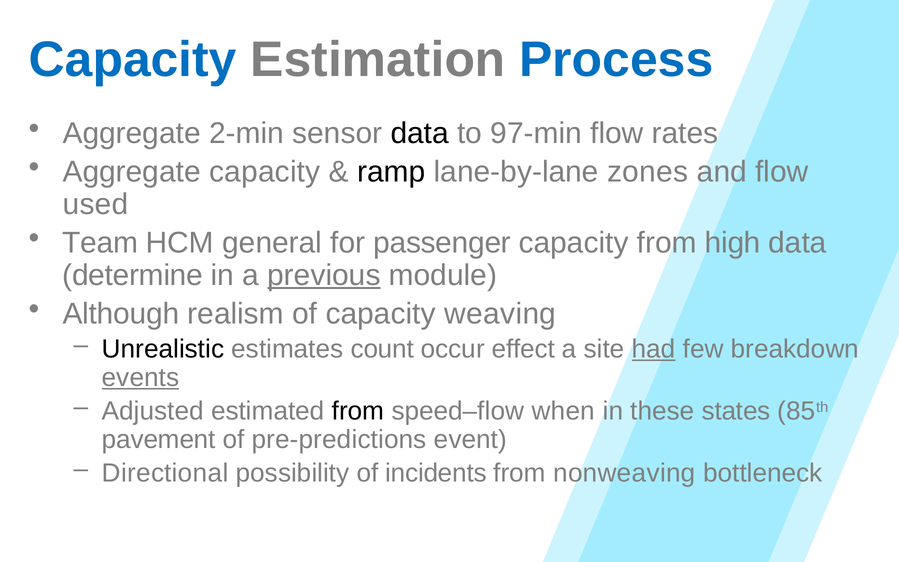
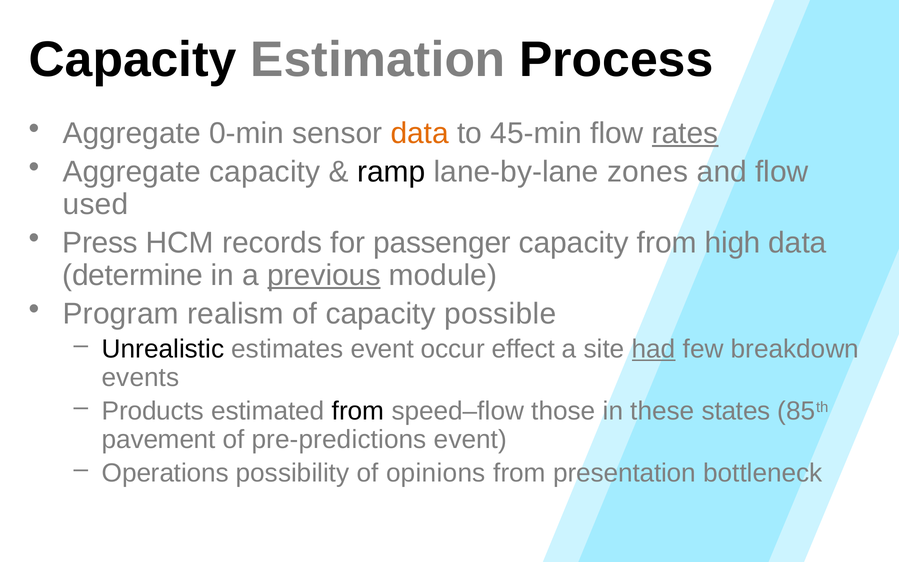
Capacity at (133, 60) colour: blue -> black
Process colour: blue -> black
2-min: 2-min -> 0-min
data at (420, 133) colour: black -> orange
97-min: 97-min -> 45-min
rates underline: none -> present
Team: Team -> Press
general: general -> records
Although: Although -> Program
weaving: weaving -> possible
estimates count: count -> event
events underline: present -> none
Adjusted: Adjusted -> Products
when: when -> those
Directional: Directional -> Operations
incidents: incidents -> opinions
nonweaving: nonweaving -> presentation
